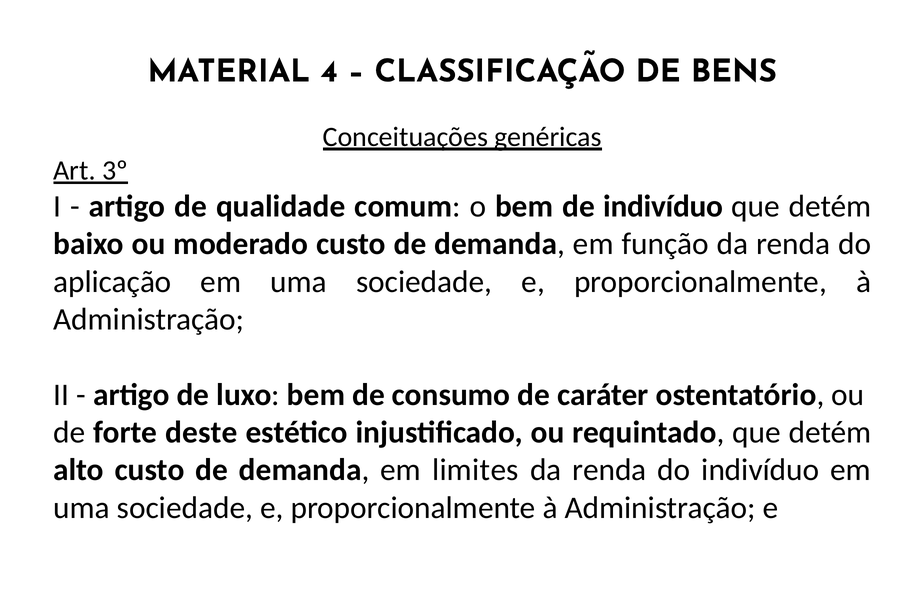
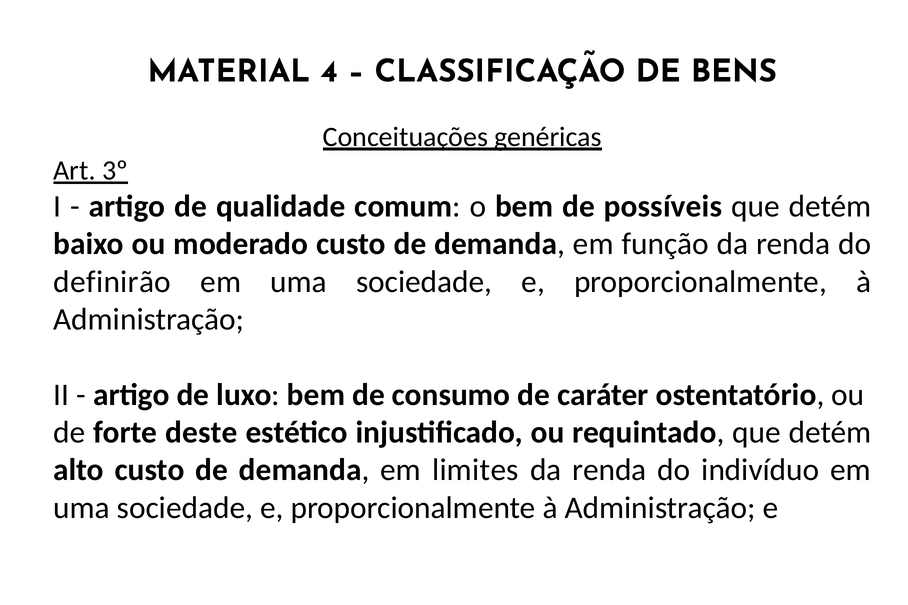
de indivíduo: indivíduo -> possíveis
aplicação: aplicação -> definirão
